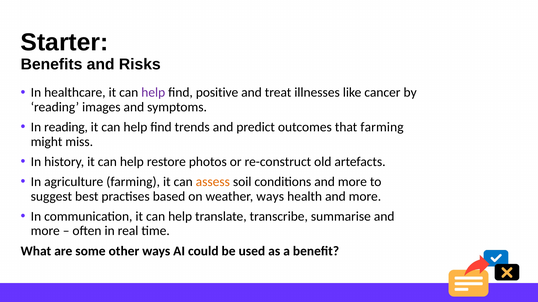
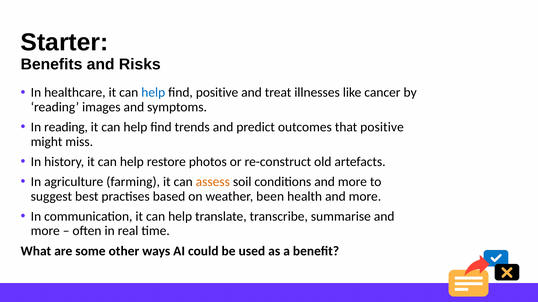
help at (153, 93) colour: purple -> blue
that farming: farming -> positive
weather ways: ways -> been
